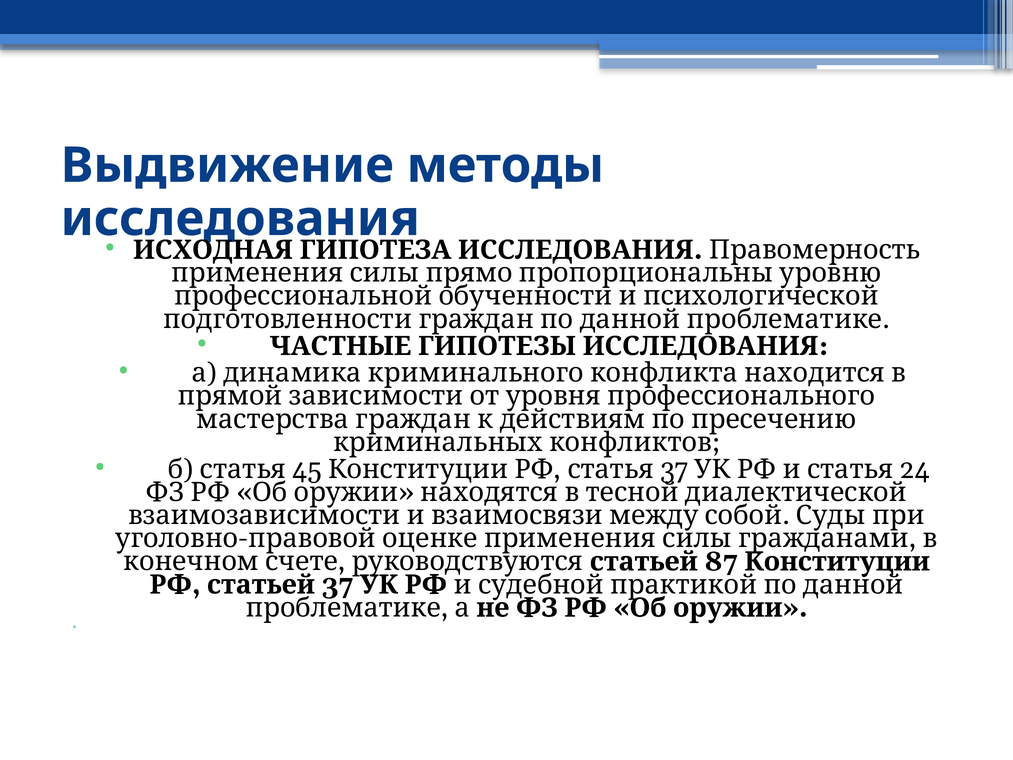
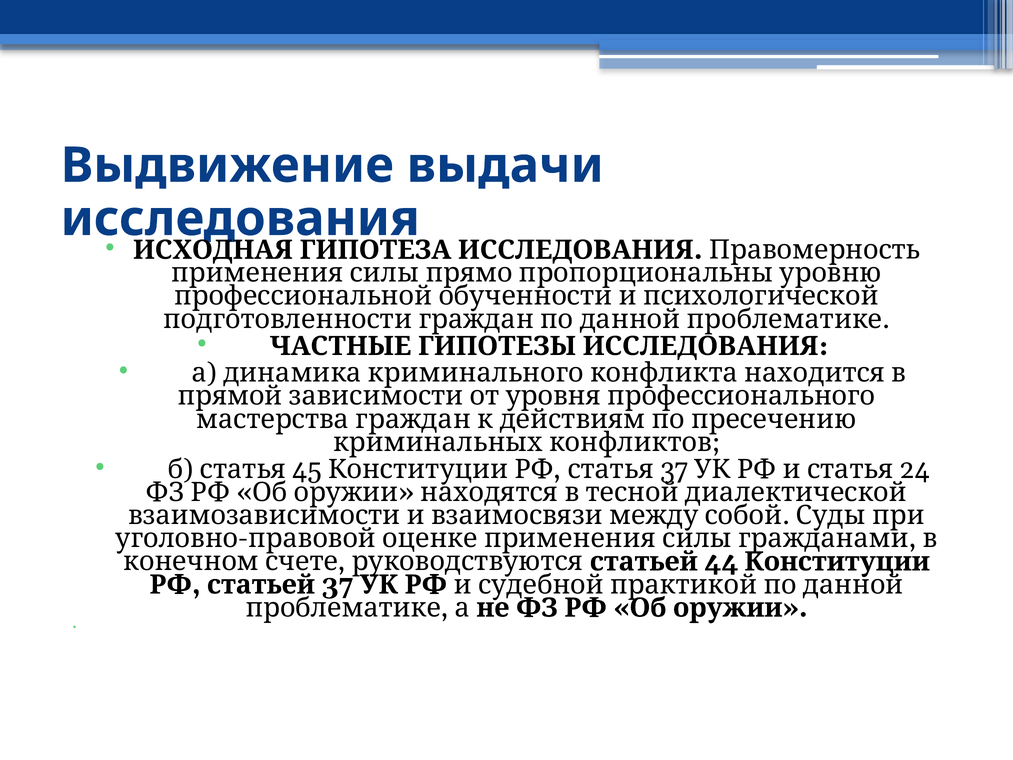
методы: методы -> выдачи
87: 87 -> 44
